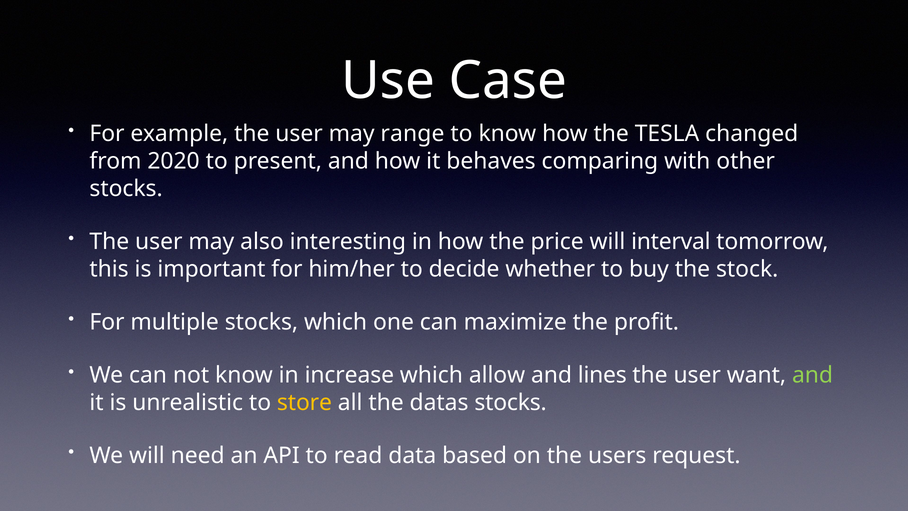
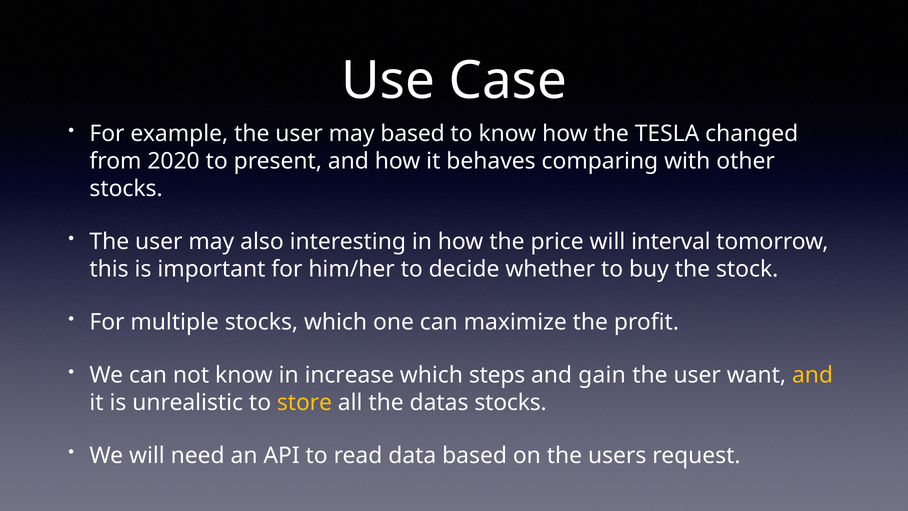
may range: range -> based
allow: allow -> steps
lines: lines -> gain
and at (813, 375) colour: light green -> yellow
